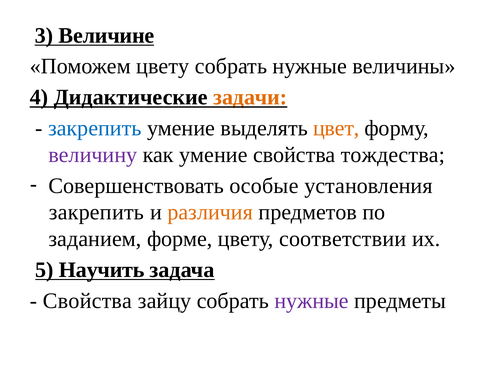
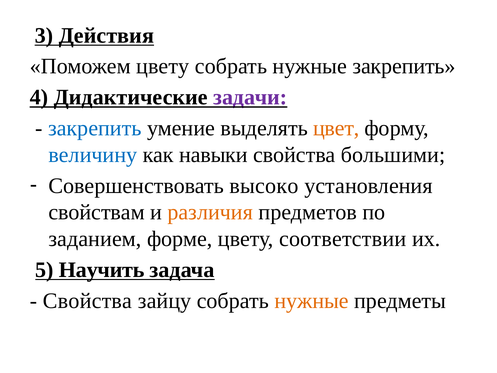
Величине: Величине -> Действия
нужные величины: величины -> закрепить
задачи colour: orange -> purple
величину colour: purple -> blue
как умение: умение -> навыки
тождества: тождества -> большими
особые: особые -> высоко
закрепить at (96, 212): закрепить -> свойствам
нужные at (312, 301) colour: purple -> orange
